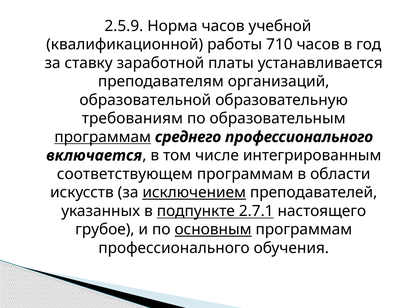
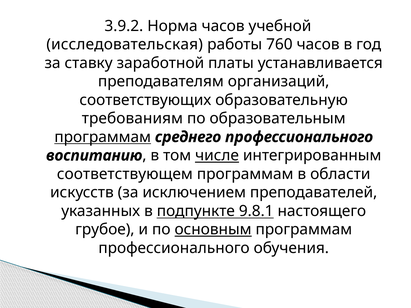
2.5.9: 2.5.9 -> 3.9.2
квалификационной: квалификационной -> исследовательская
710: 710 -> 760
образовательной: образовательной -> соответствующих
включается: включается -> воспитанию
числе underline: none -> present
исключением underline: present -> none
2.7.1: 2.7.1 -> 9.8.1
